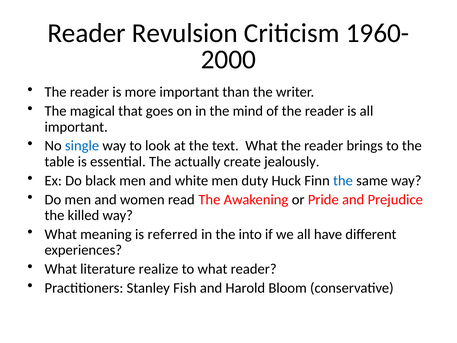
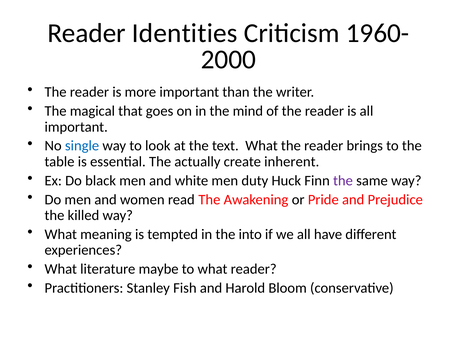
Revulsion: Revulsion -> Identities
jealously: jealously -> inherent
the at (343, 180) colour: blue -> purple
referred: referred -> tempted
realize: realize -> maybe
